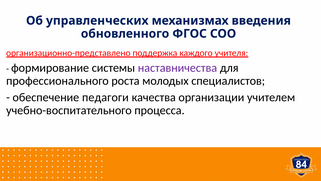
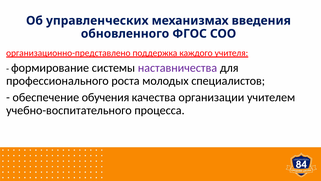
педагоги: педагоги -> обучения
